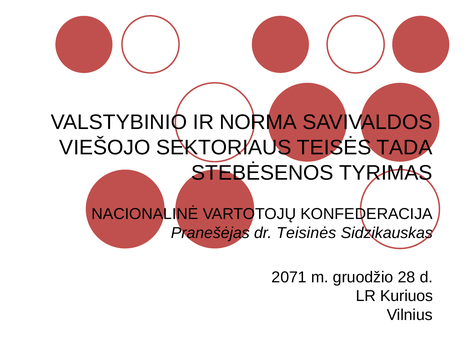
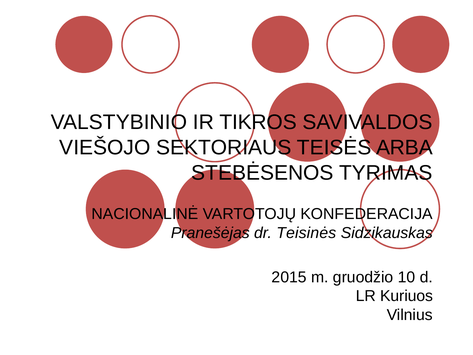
NORMA: NORMA -> TIKROS
TADA: TADA -> ARBA
2071: 2071 -> 2015
28: 28 -> 10
